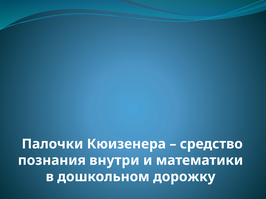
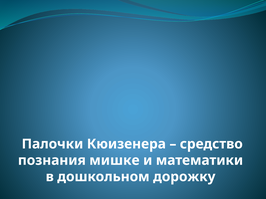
внутри: внутри -> мишке
